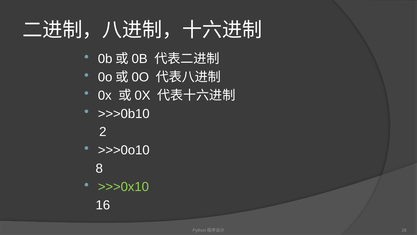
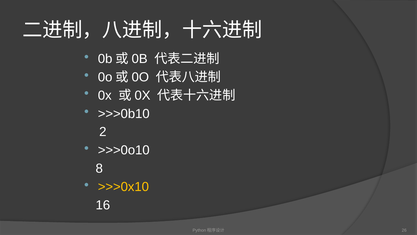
>>>0x10 colour: light green -> yellow
